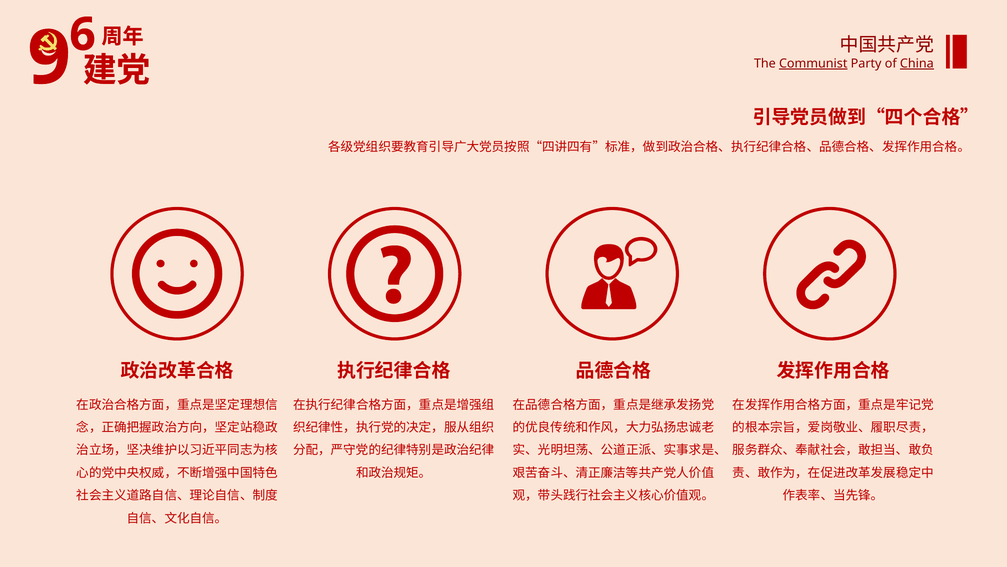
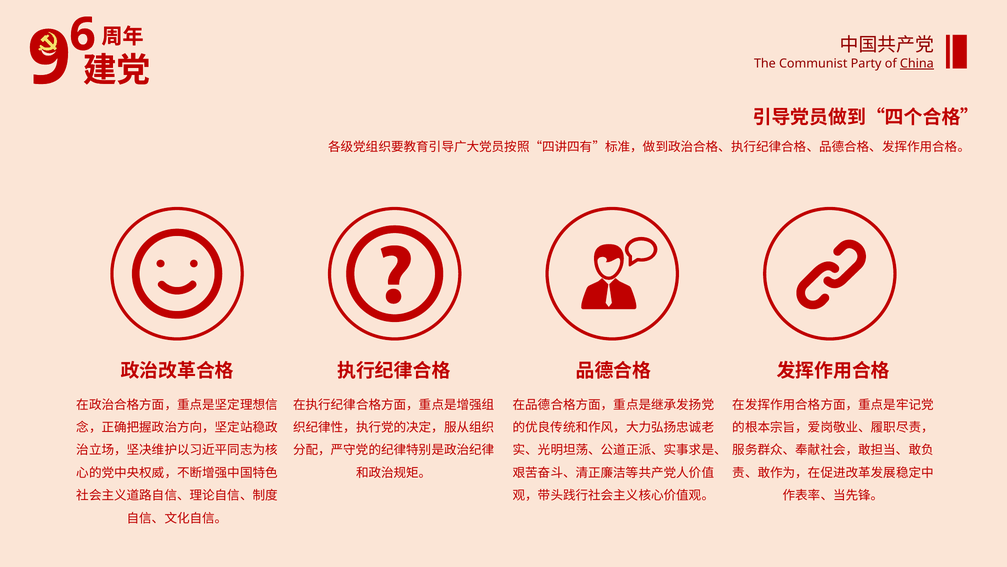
Communist underline: present -> none
